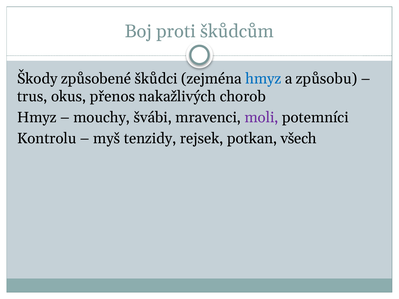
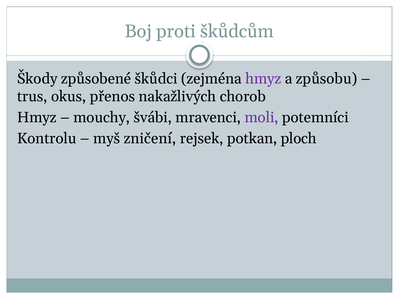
hmyz at (263, 79) colour: blue -> purple
tenzidy: tenzidy -> zničení
všech: všech -> ploch
